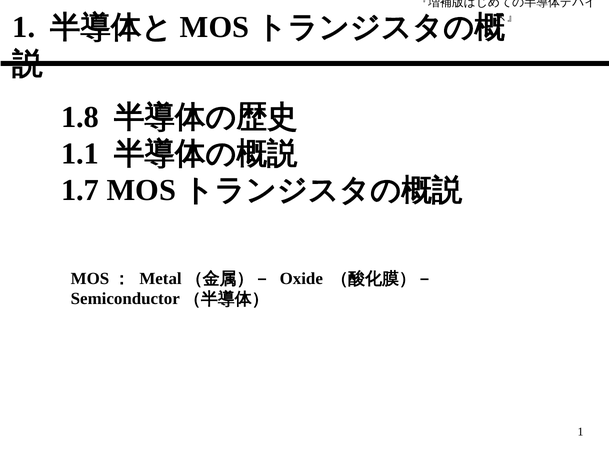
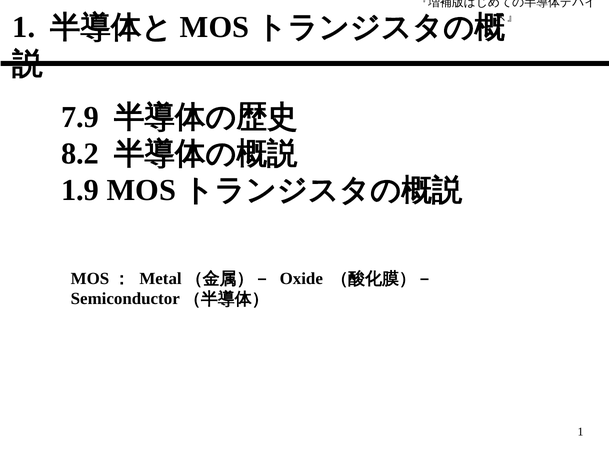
1.8: 1.8 -> 7.9
1.1: 1.1 -> 8.2
1.7: 1.7 -> 1.9
